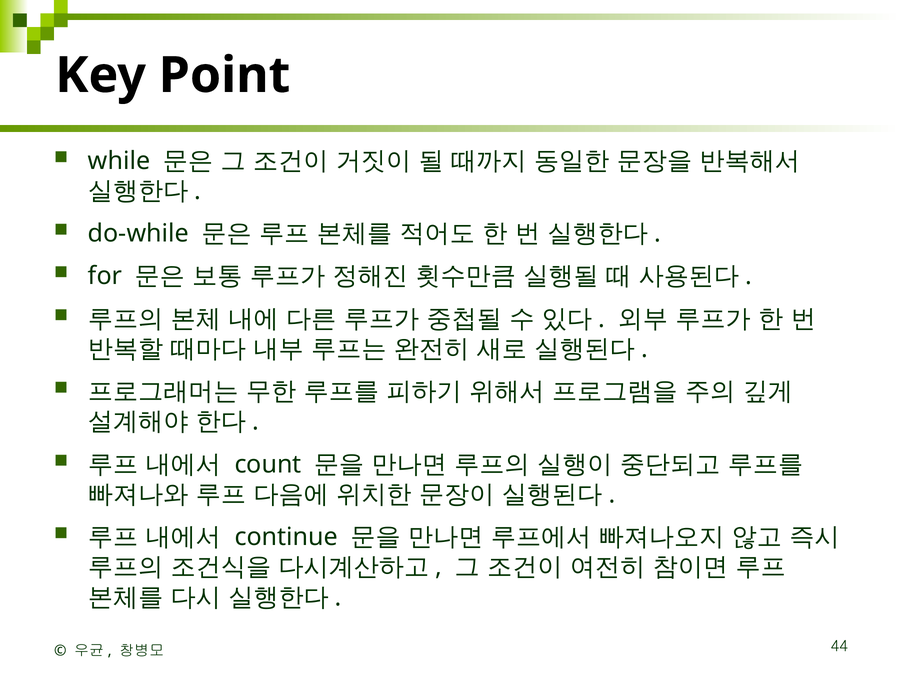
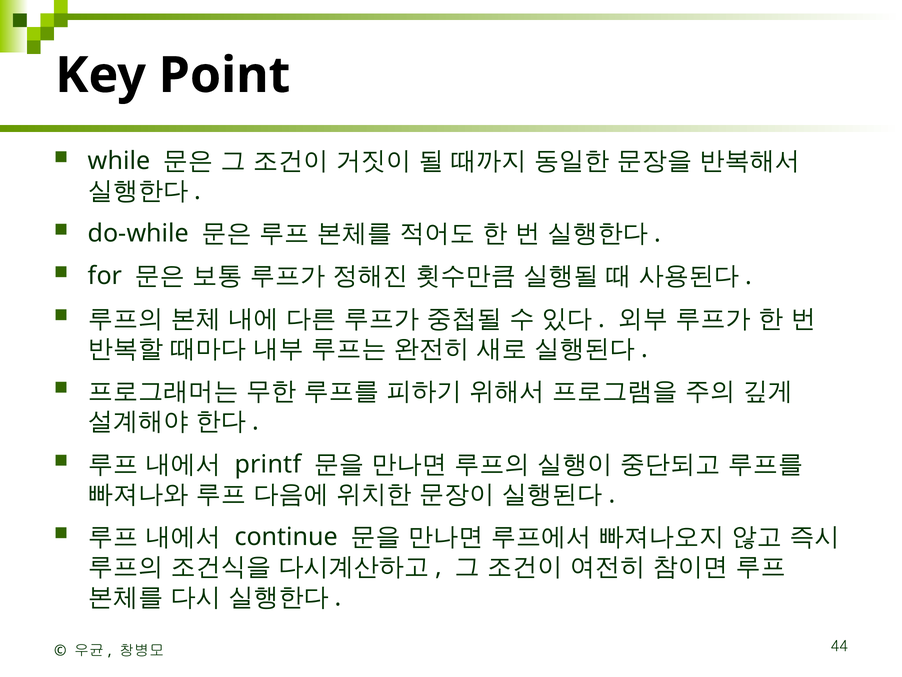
count: count -> printf
